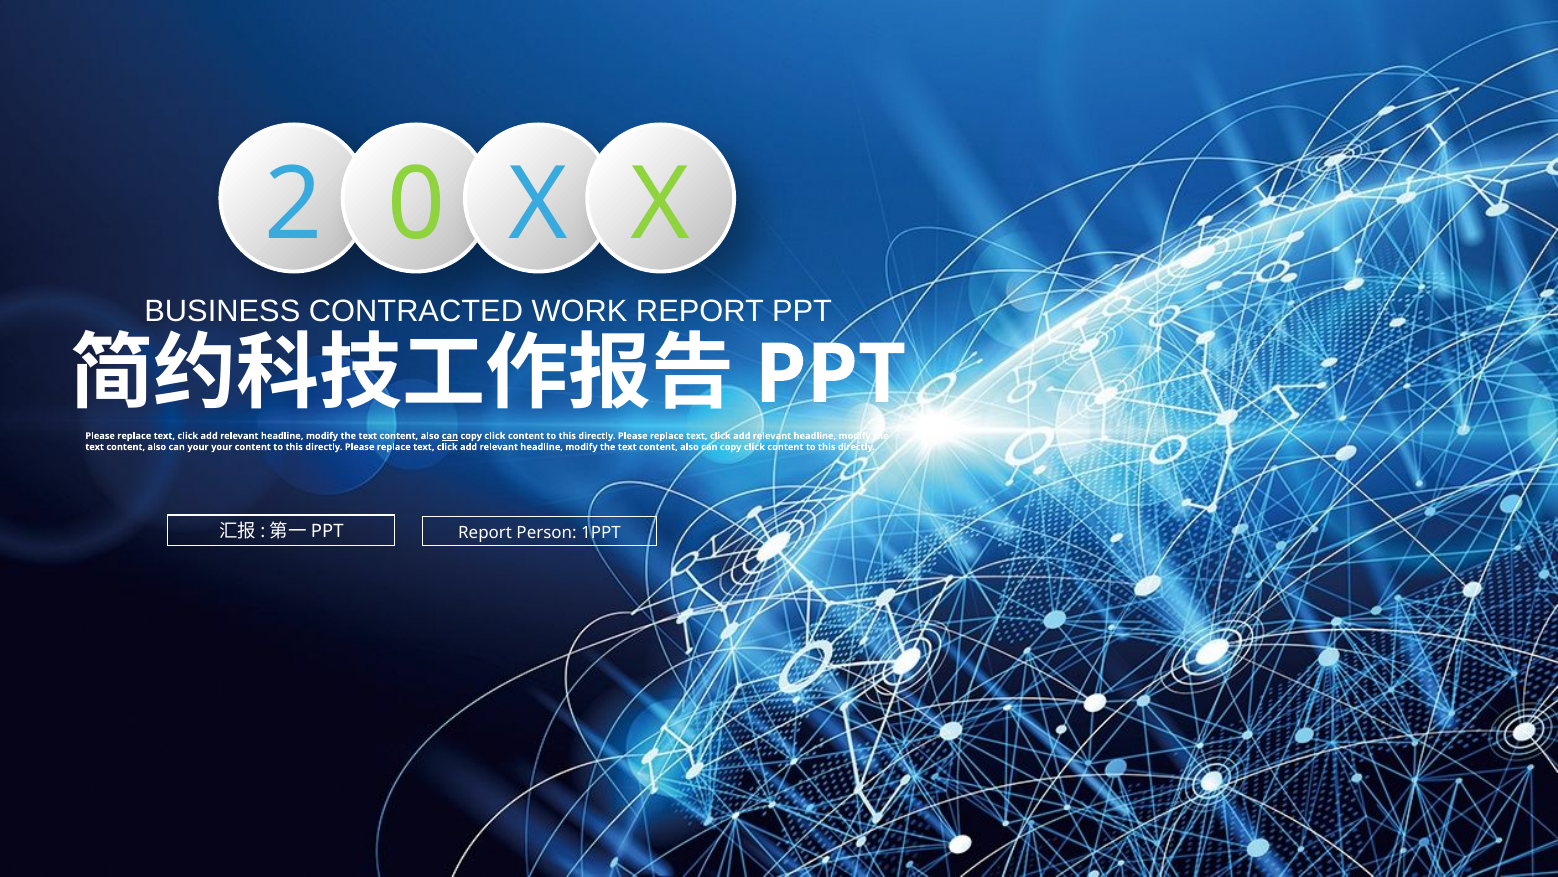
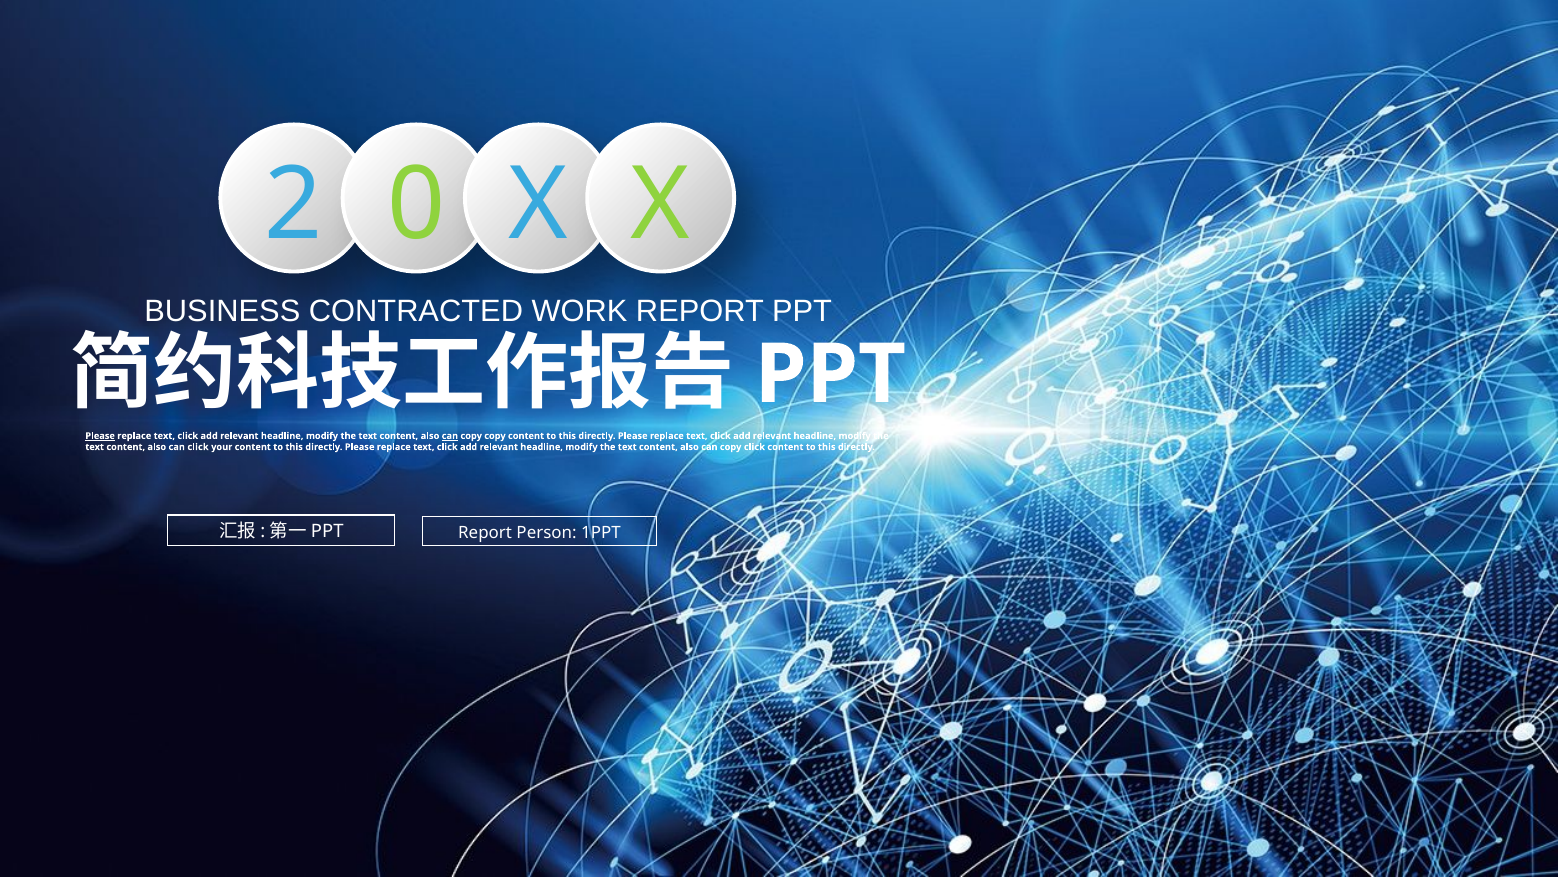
Please at (100, 436) underline: none -> present
click at (495, 436): click -> copy
can your: your -> click
